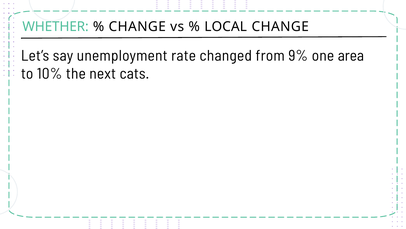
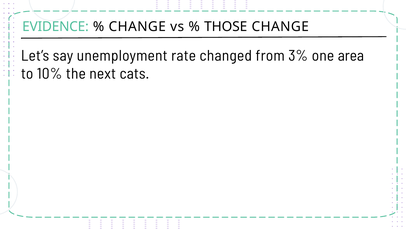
WHETHER: WHETHER -> EVIDENCE
LOCAL: LOCAL -> THOSE
9%: 9% -> 3%
